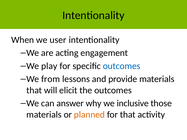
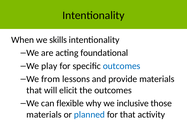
user: user -> skills
engagement: engagement -> foundational
answer: answer -> flexible
planned colour: orange -> blue
